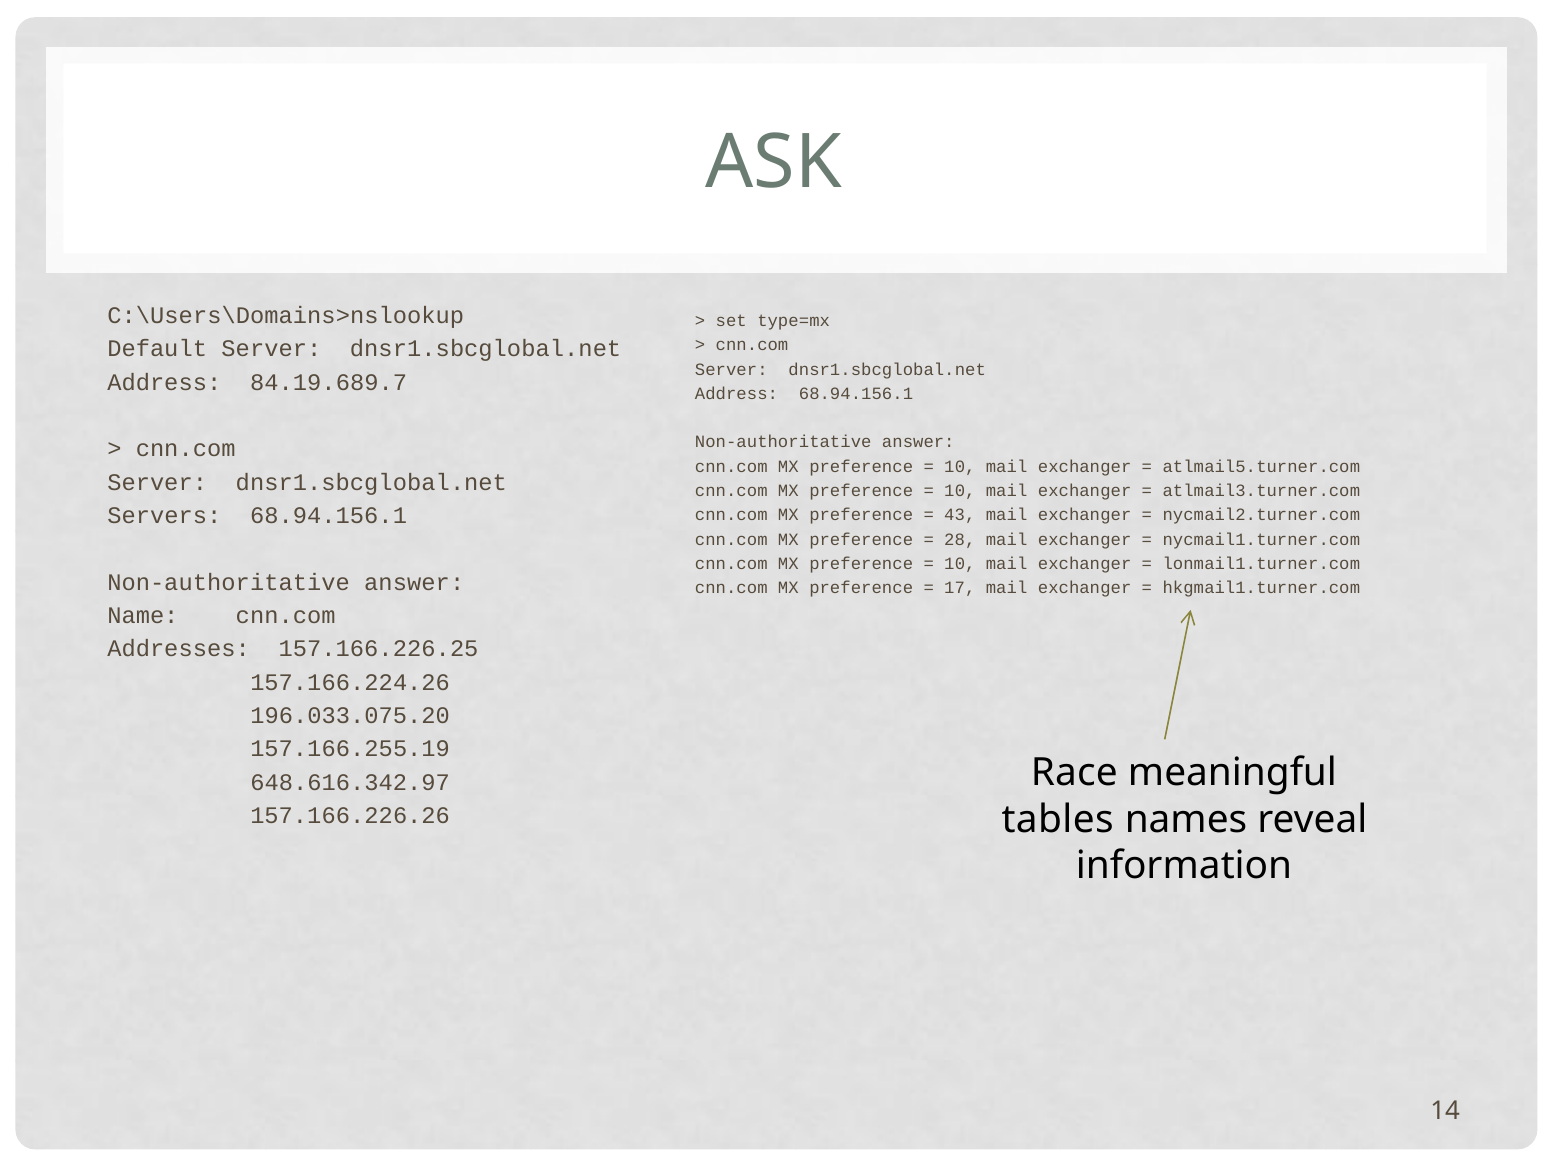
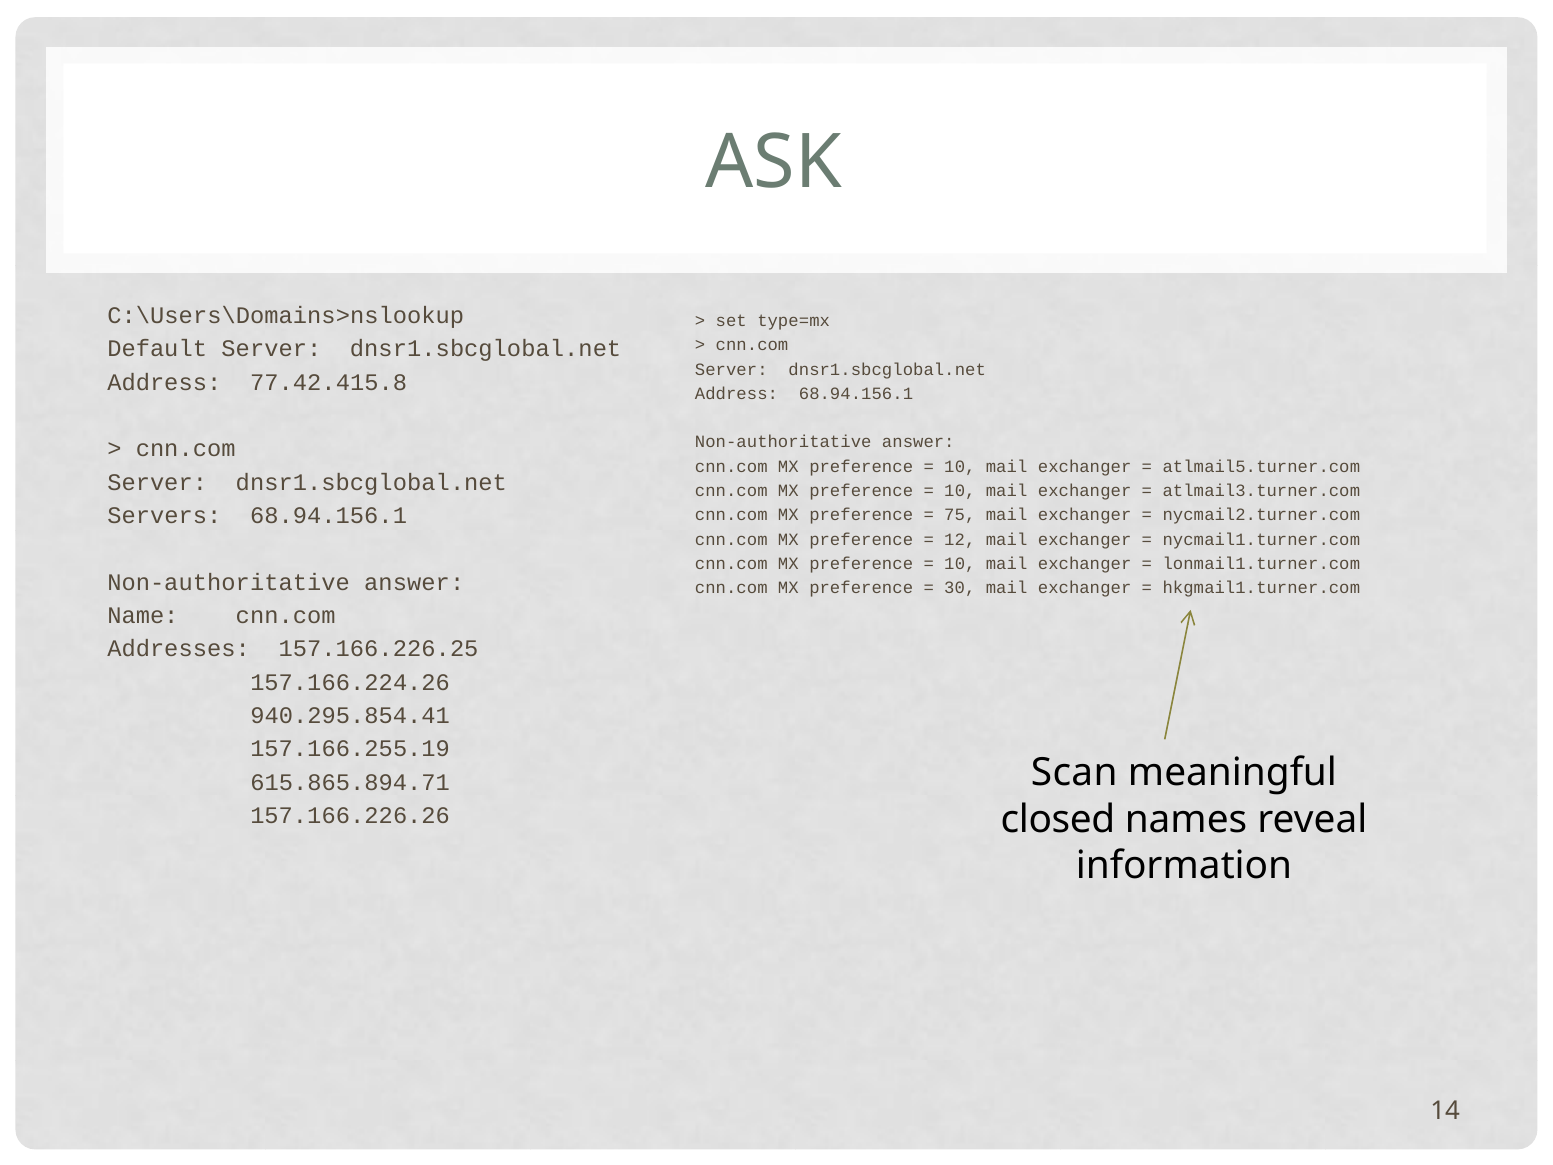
84.19.689.7: 84.19.689.7 -> 77.42.415.8
43: 43 -> 75
28: 28 -> 12
17: 17 -> 30
196.033.075.20: 196.033.075.20 -> 940.295.854.41
Race: Race -> Scan
648.616.342.97: 648.616.342.97 -> 615.865.894.71
tables: tables -> closed
